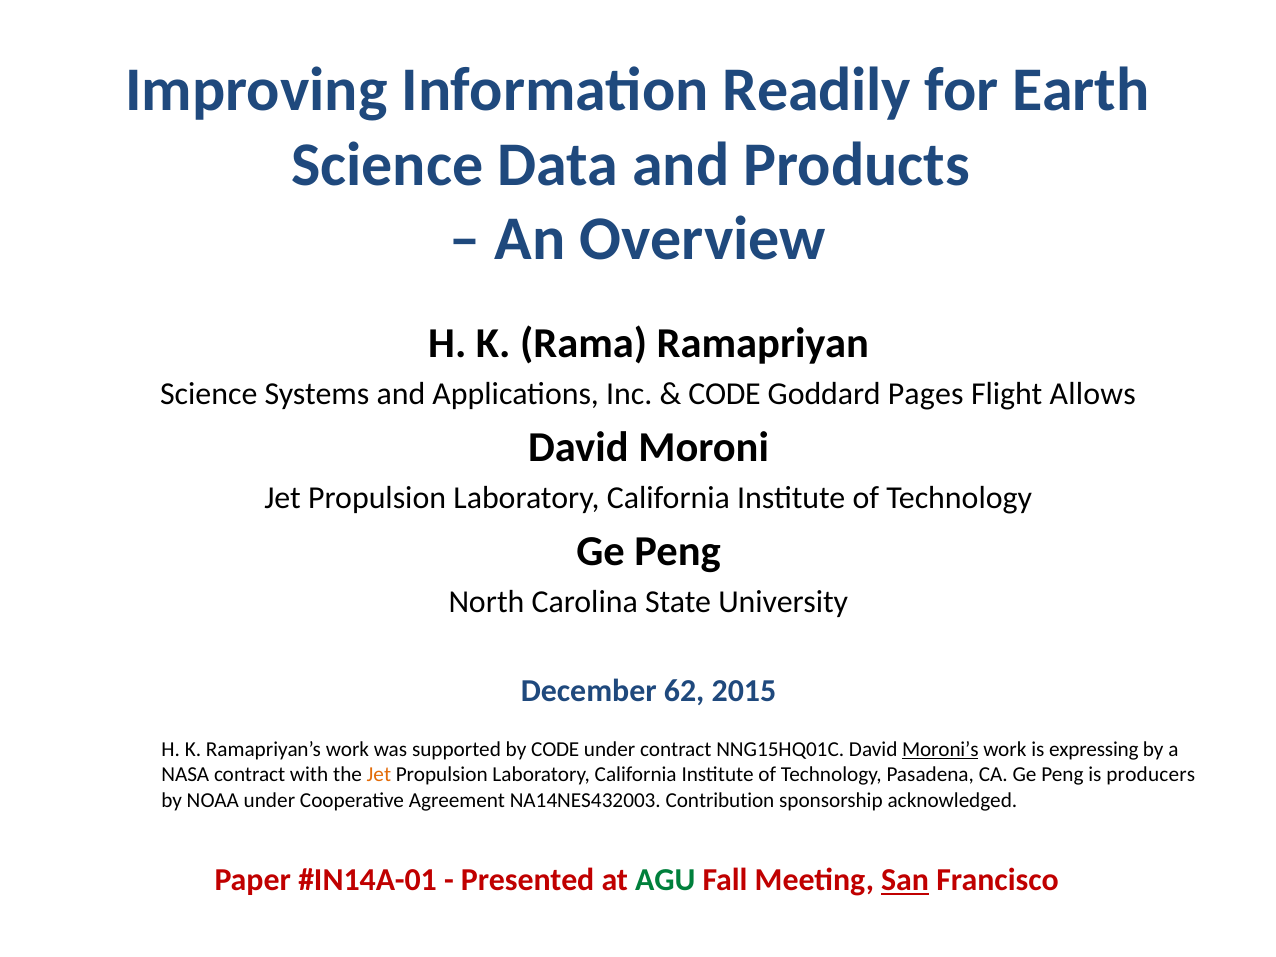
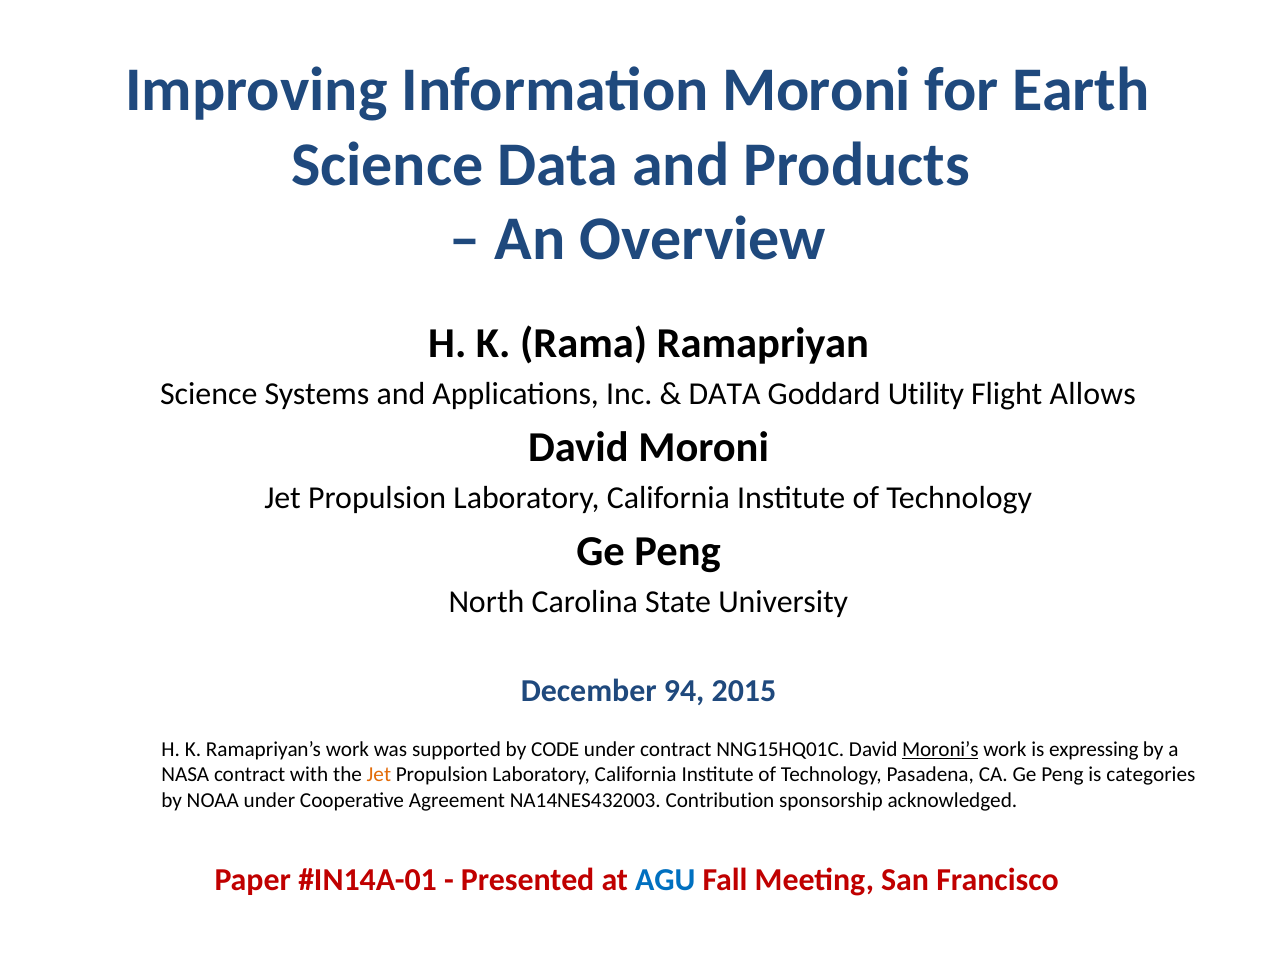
Information Readily: Readily -> Moroni
CODE at (725, 394): CODE -> DATA
Pages: Pages -> Utility
62: 62 -> 94
producers: producers -> categories
AGU colour: green -> blue
San underline: present -> none
